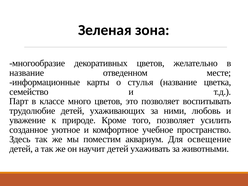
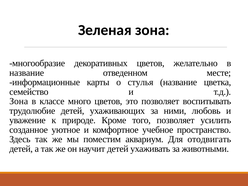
Парт at (19, 101): Парт -> Зона
освещение: освещение -> отодвигать
